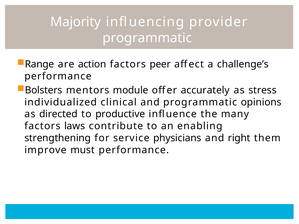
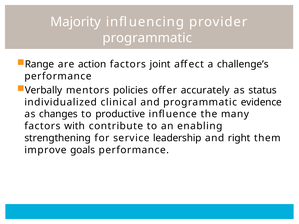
peer: peer -> joint
Bolsters: Bolsters -> Verbally
module: module -> policies
stress: stress -> status
opinions: opinions -> evidence
directed: directed -> changes
laws: laws -> with
physicians: physicians -> leadership
must: must -> goals
